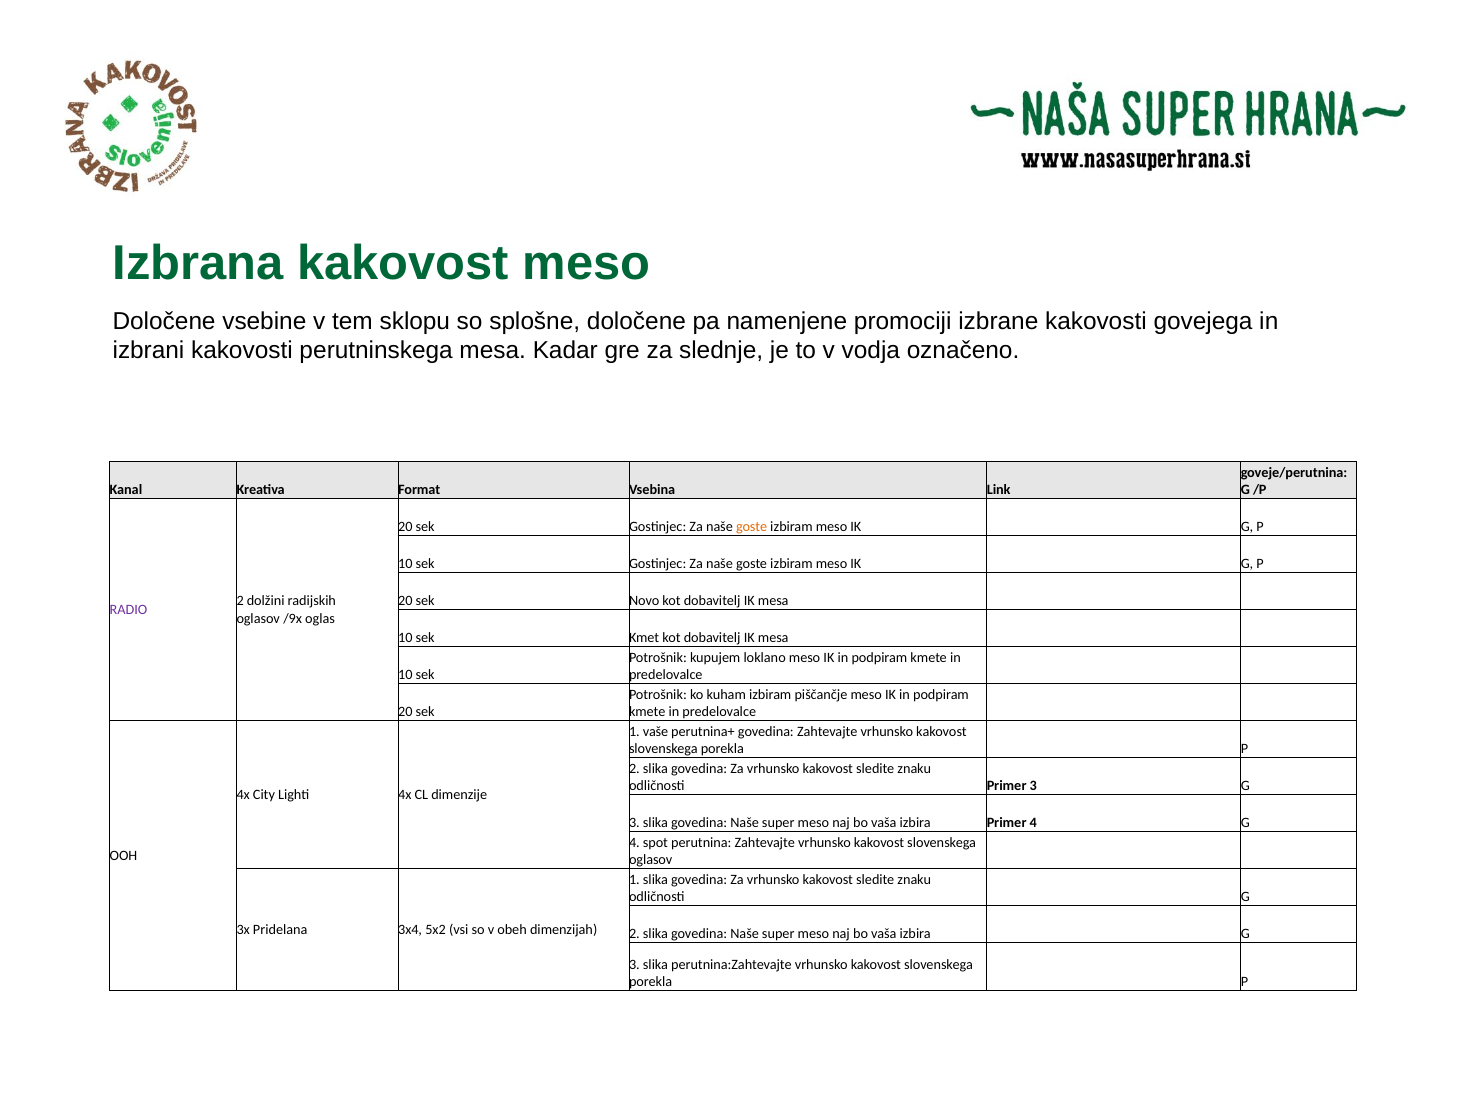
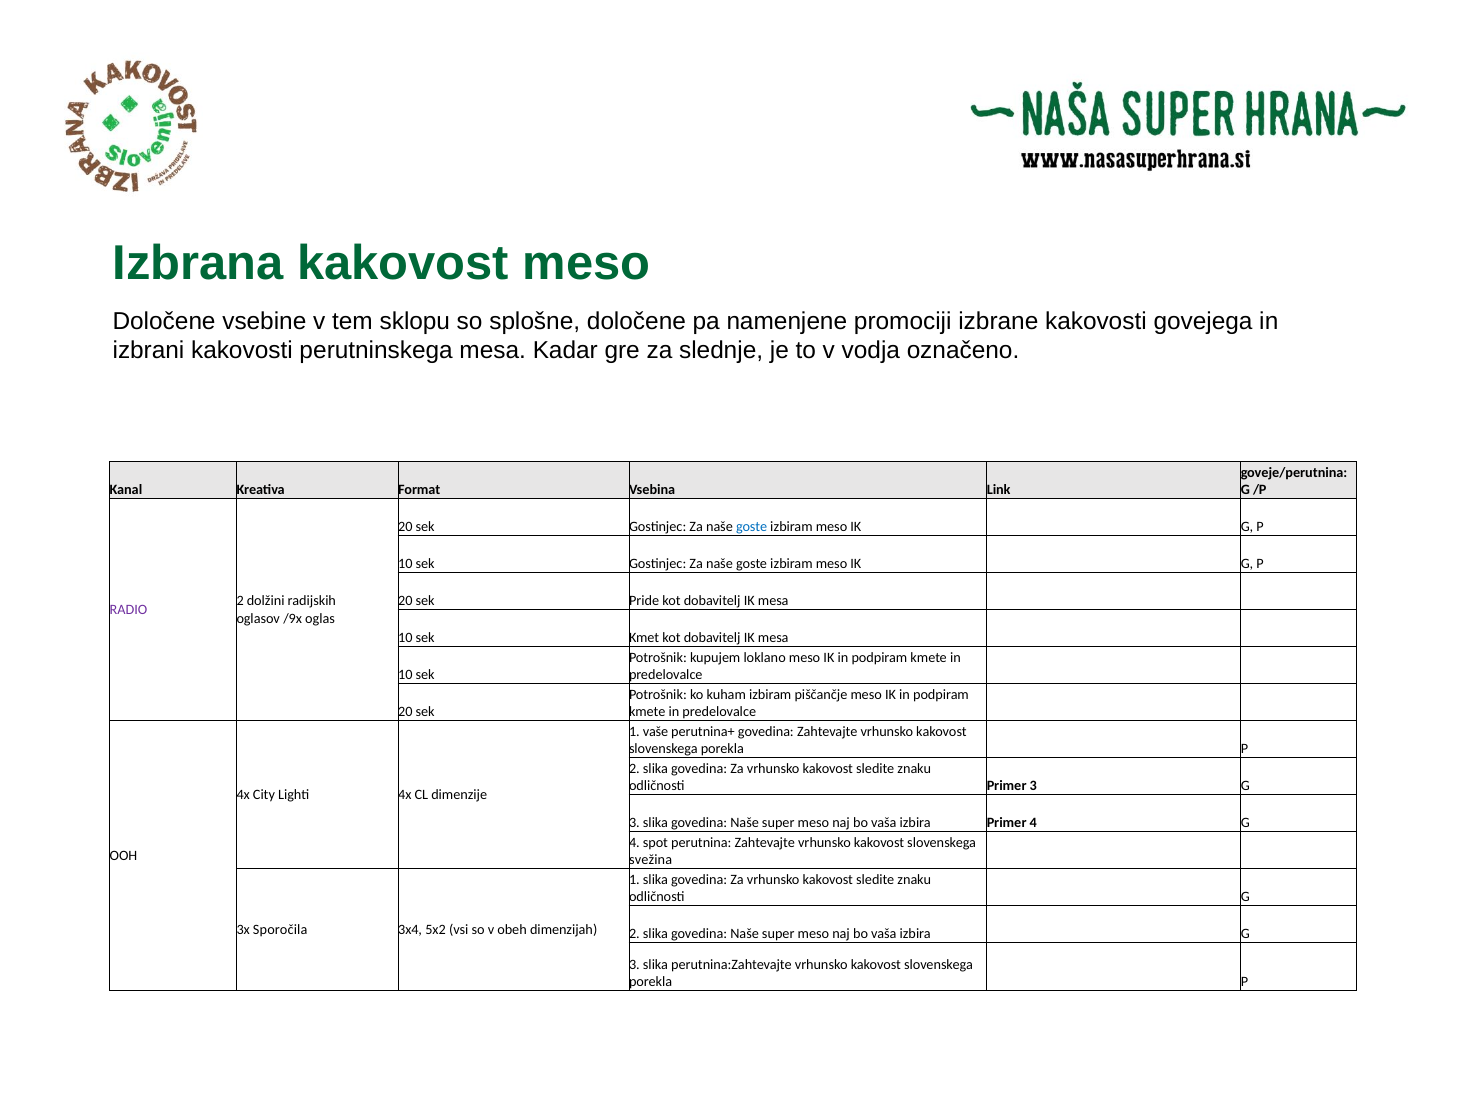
goste at (752, 528) colour: orange -> blue
Novo: Novo -> Pride
oglasov at (651, 860): oglasov -> svežina
Pridelana: Pridelana -> Sporočila
